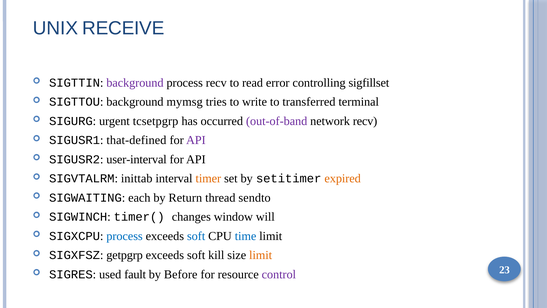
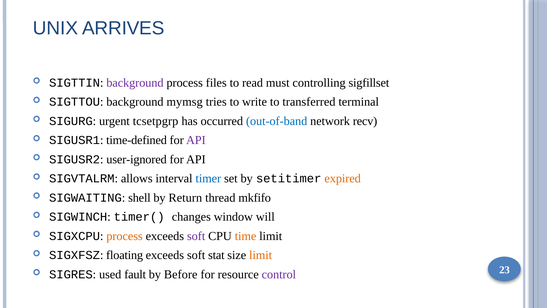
RECEIVE: RECEIVE -> ARRIVES
process recv: recv -> files
error: error -> must
out-of-band colour: purple -> blue
that-defined: that-defined -> time-defined
user-interval: user-interval -> user-ignored
inittab: inittab -> allows
timer colour: orange -> blue
each: each -> shell
sendto: sendto -> mkfifo
process at (125, 236) colour: blue -> orange
soft at (196, 236) colour: blue -> purple
time colour: blue -> orange
getpgrp: getpgrp -> floating
kill: kill -> stat
